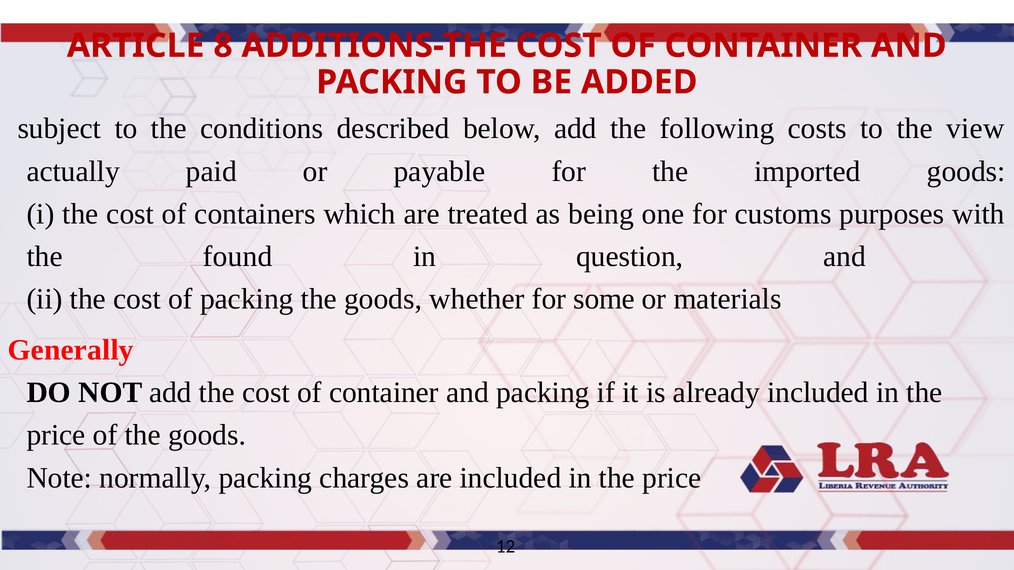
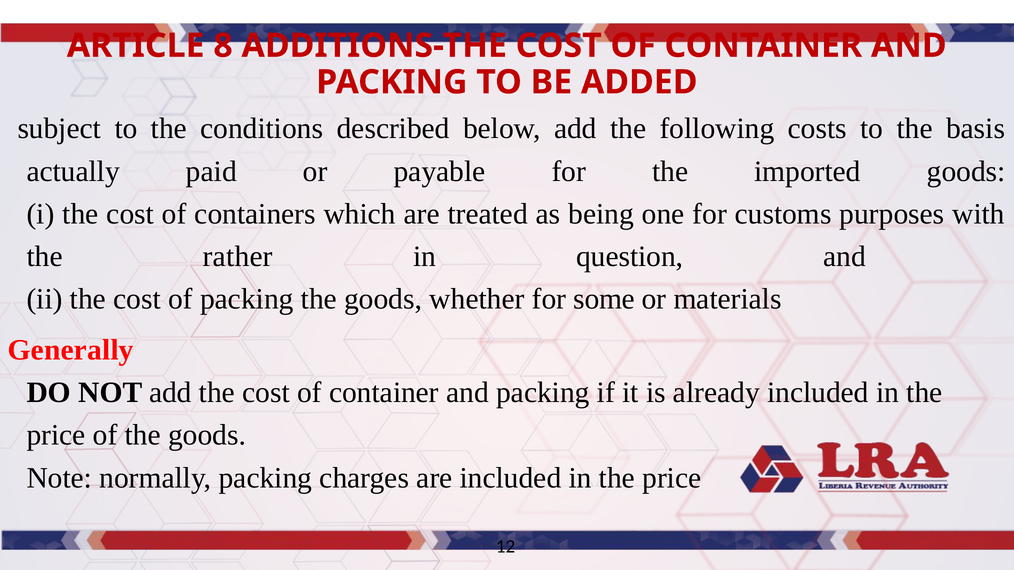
view: view -> basis
found: found -> rather
